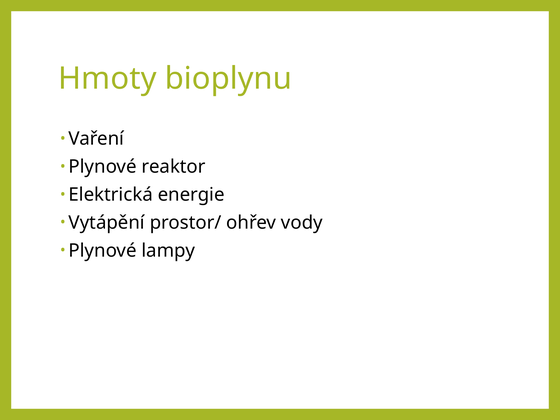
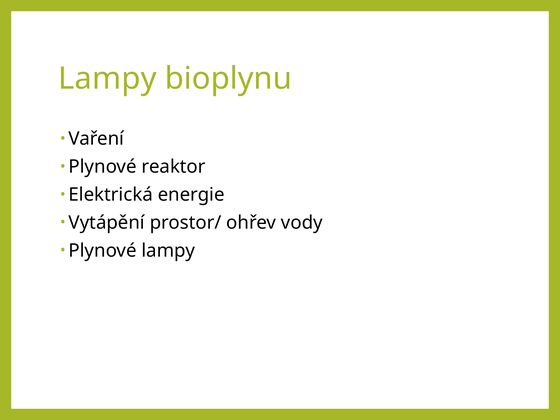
Hmoty at (107, 79): Hmoty -> Lampy
